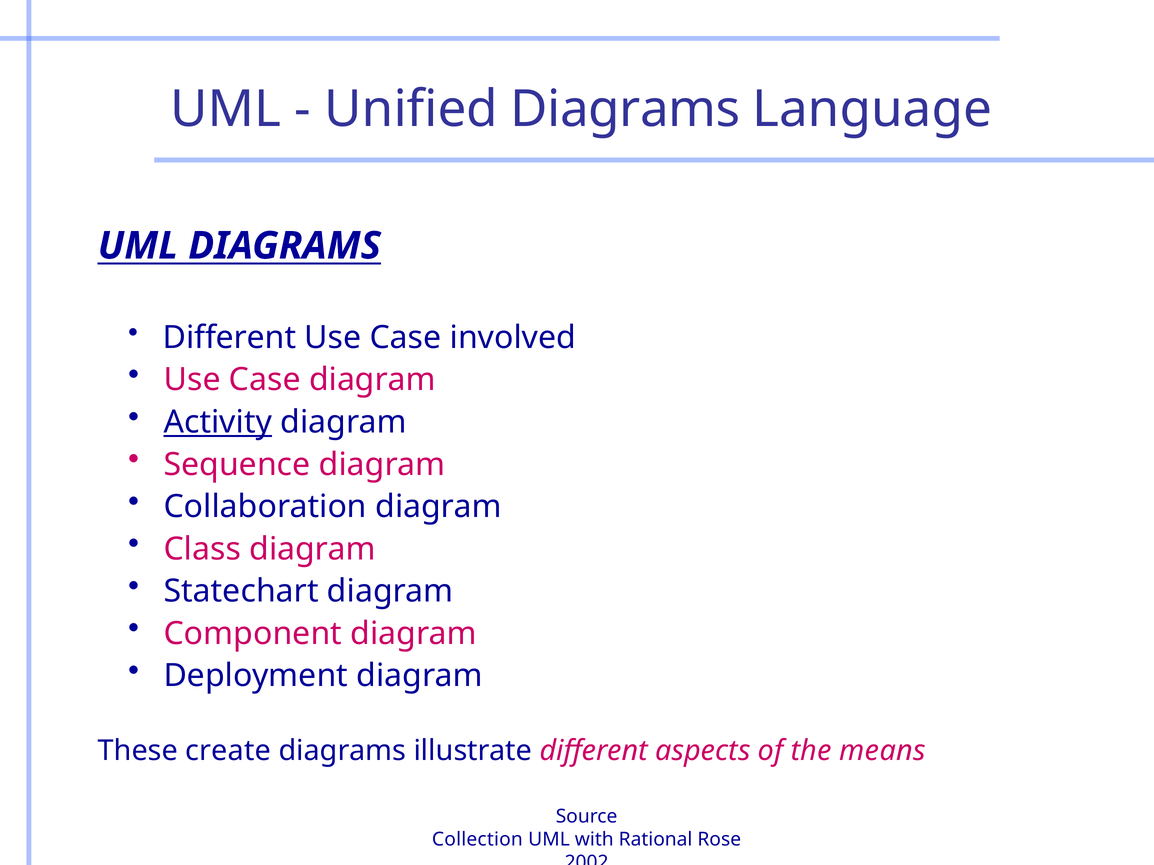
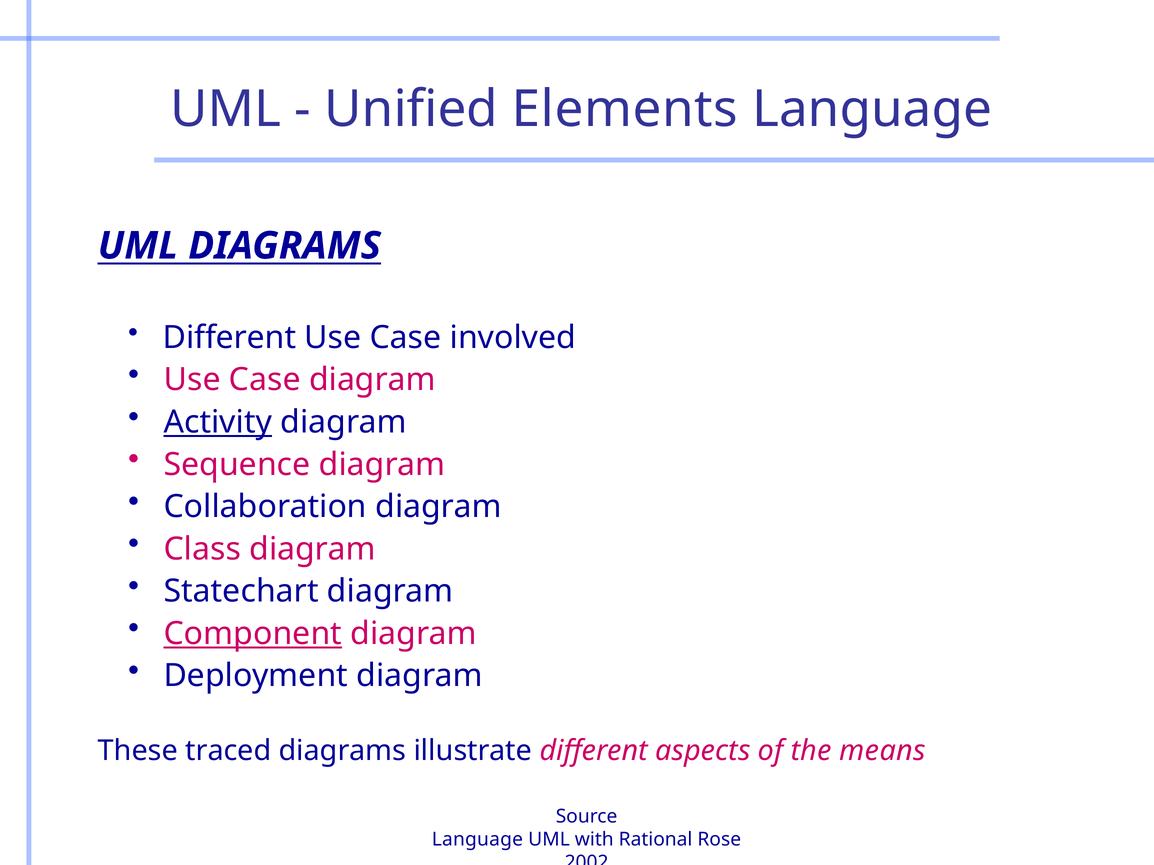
Unified Diagrams: Diagrams -> Elements
Component underline: none -> present
create: create -> traced
Collection at (477, 840): Collection -> Language
